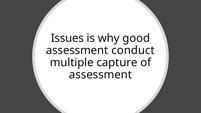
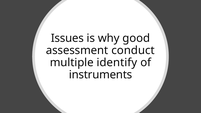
capture: capture -> identify
assessment at (100, 75): assessment -> instruments
